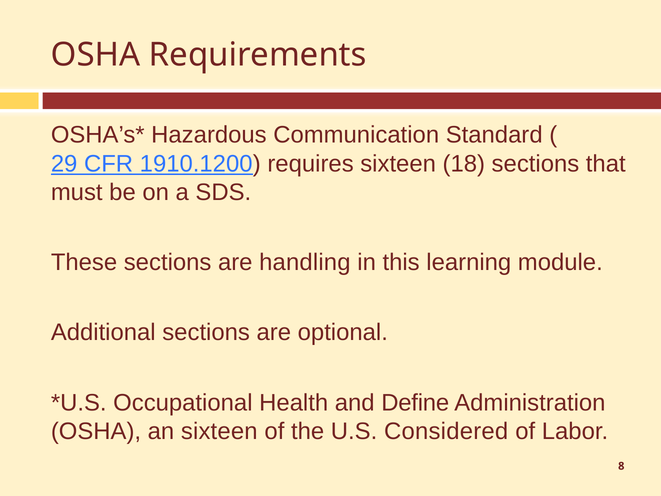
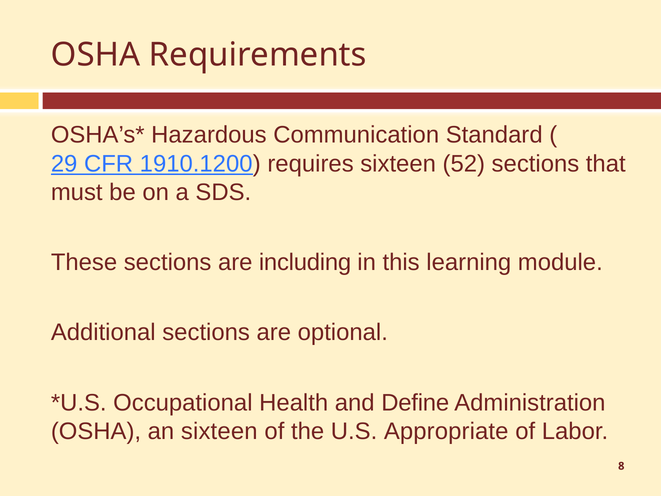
18: 18 -> 52
handling: handling -> including
Considered: Considered -> Appropriate
